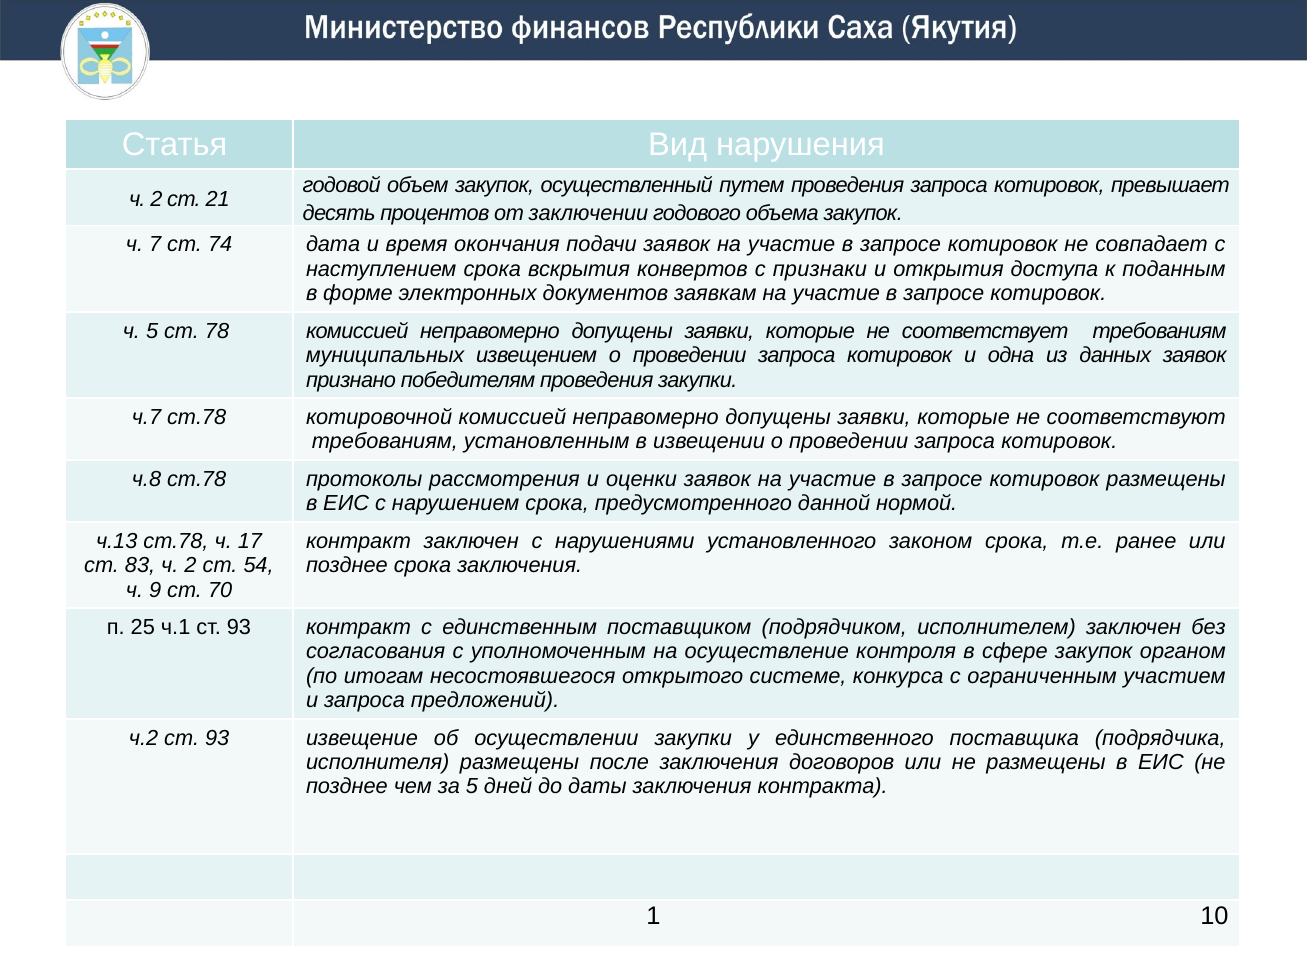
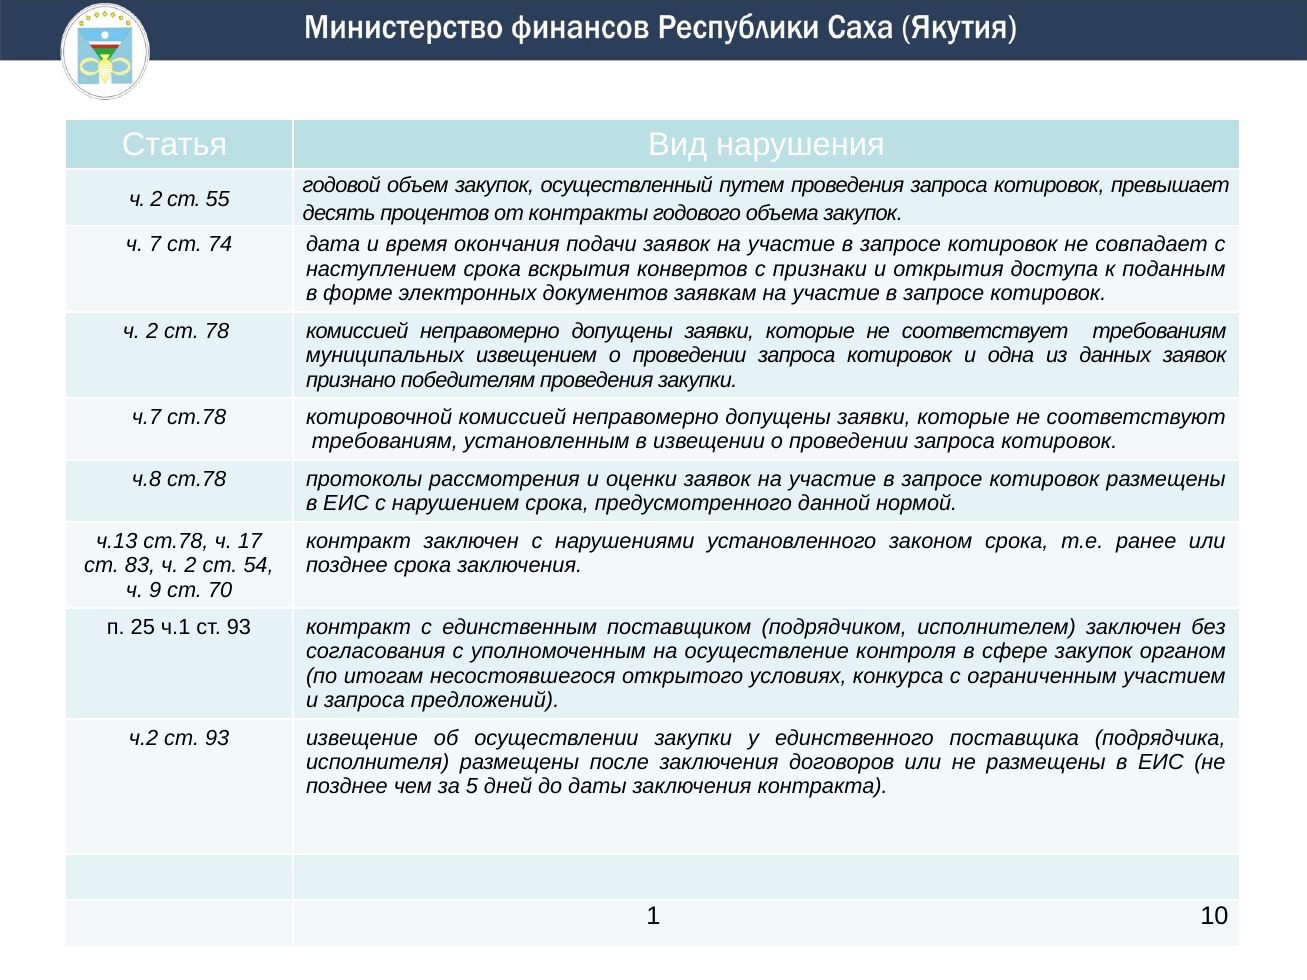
21: 21 -> 55
заключении: заключении -> контракты
5 at (152, 331): 5 -> 2
системе: системе -> условиях
